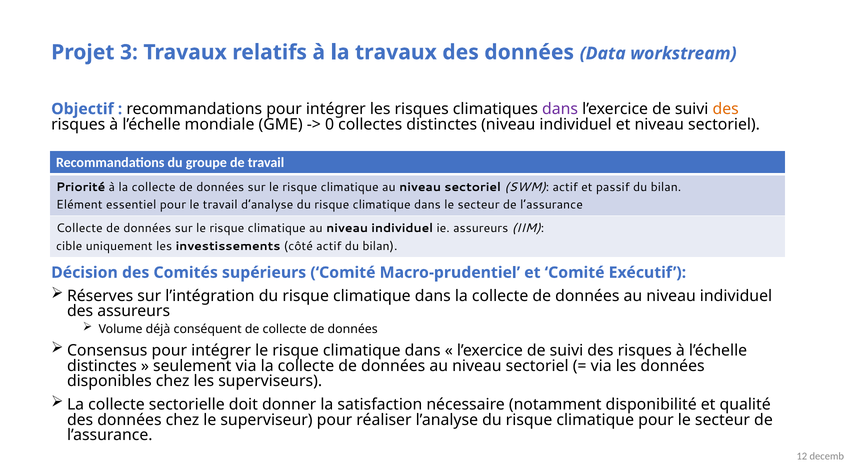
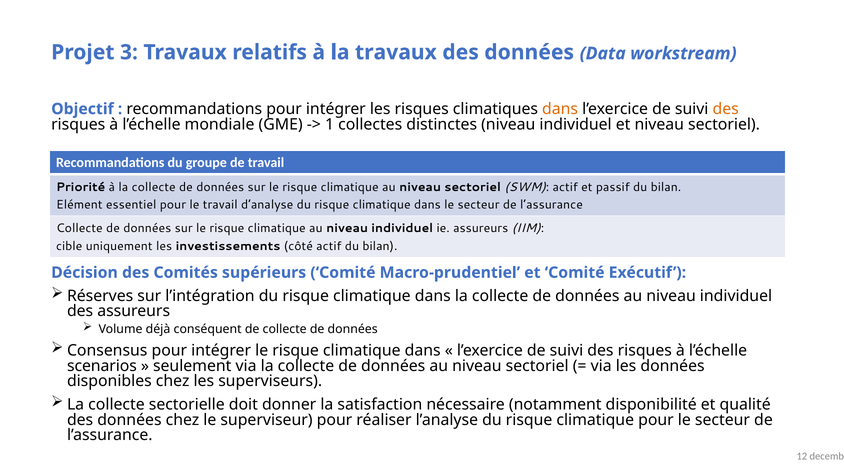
dans at (560, 109) colour: purple -> orange
0: 0 -> 1
distinctes at (102, 366): distinctes -> scenarios
